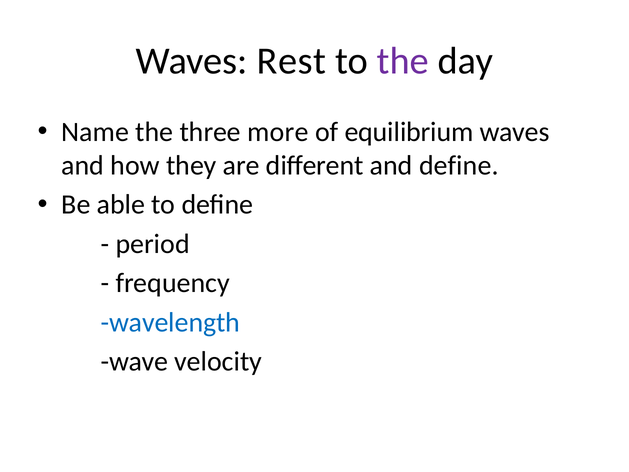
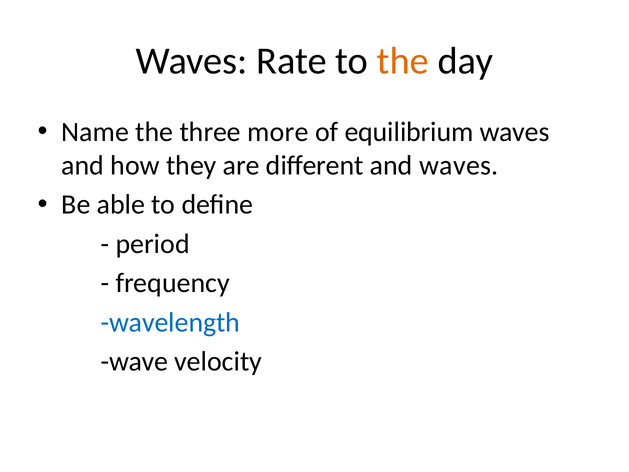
Rest: Rest -> Rate
the at (403, 61) colour: purple -> orange
and define: define -> waves
